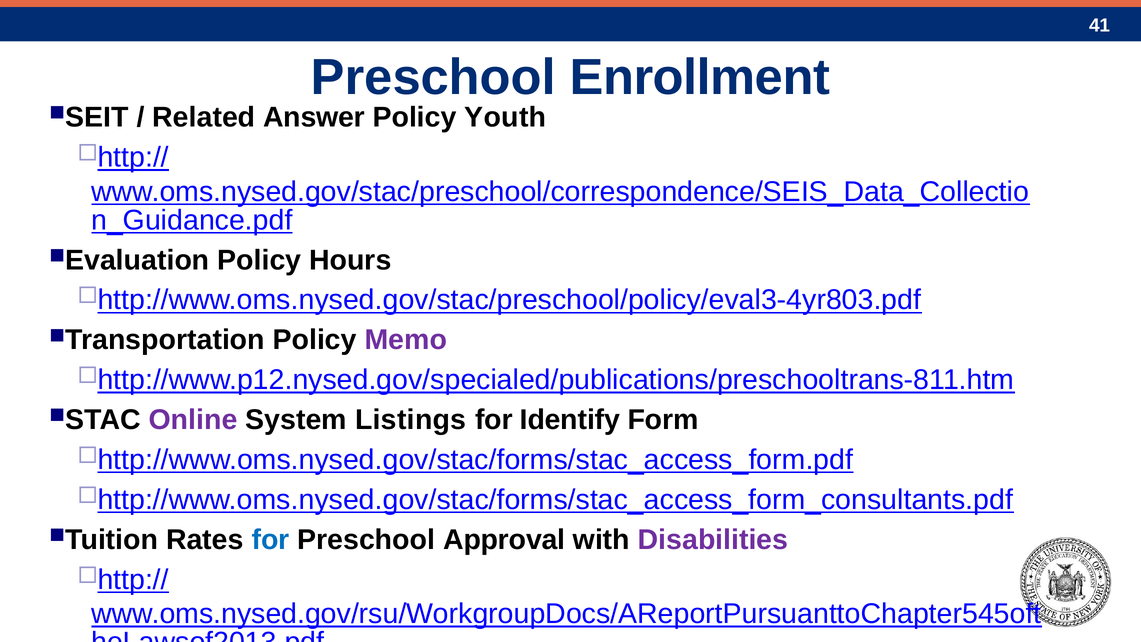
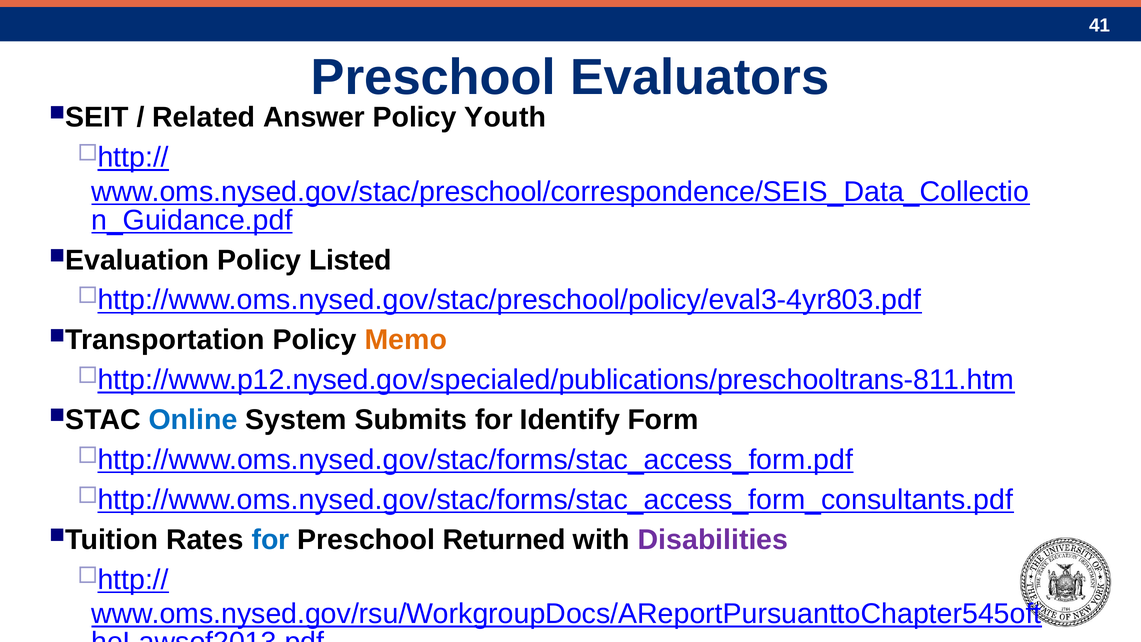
Enrollment: Enrollment -> Evaluators
Hours: Hours -> Listed
Memo colour: purple -> orange
Online colour: purple -> blue
Listings: Listings -> Submits
Approval: Approval -> Returned
